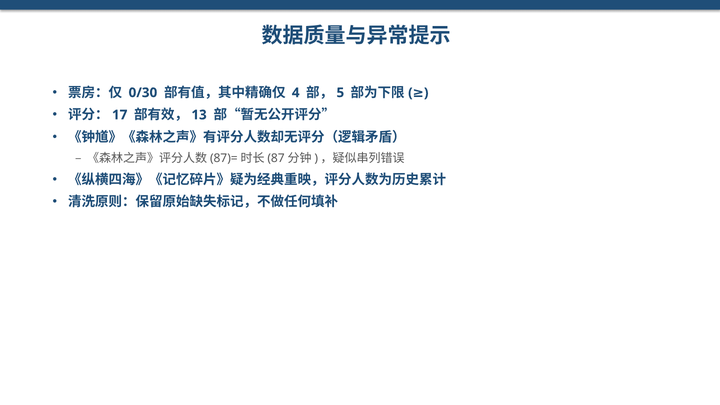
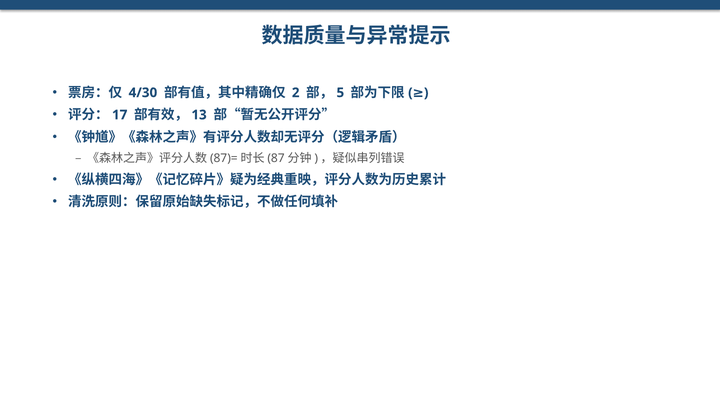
0/30: 0/30 -> 4/30
4: 4 -> 2
